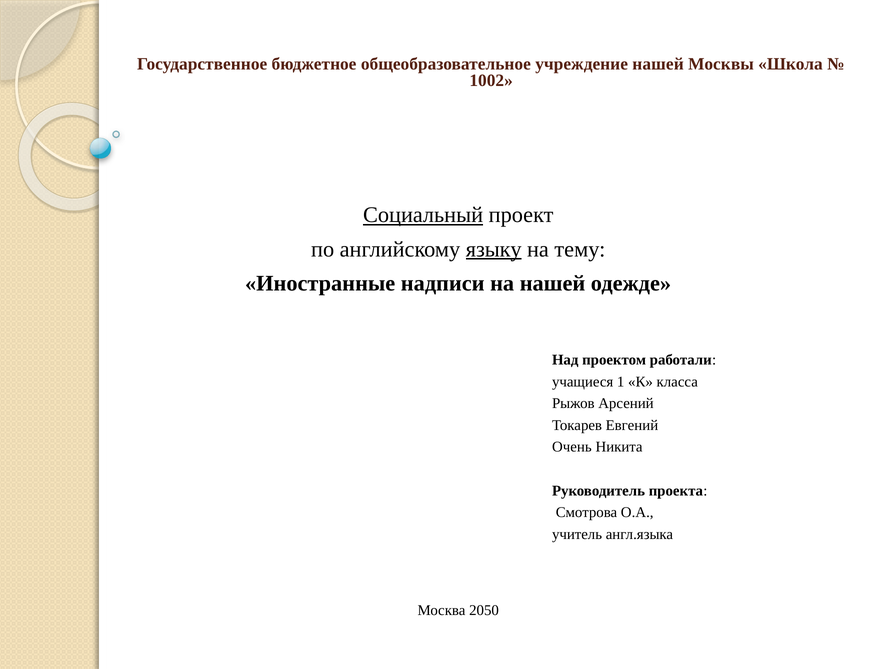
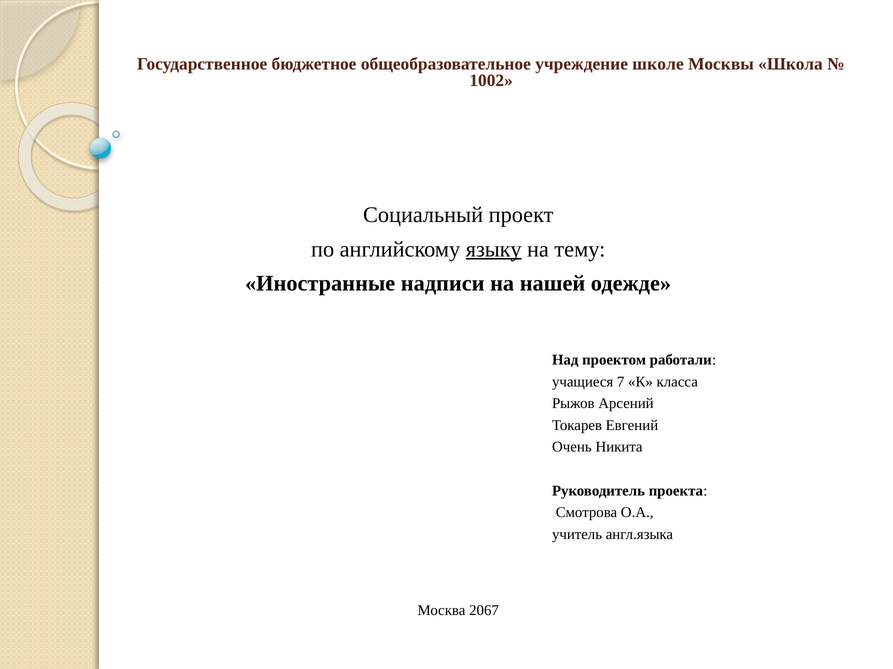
учреждение нашей: нашей -> школе
Социальный underline: present -> none
1: 1 -> 7
2050: 2050 -> 2067
